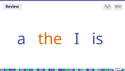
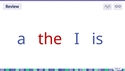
the colour: orange -> red
